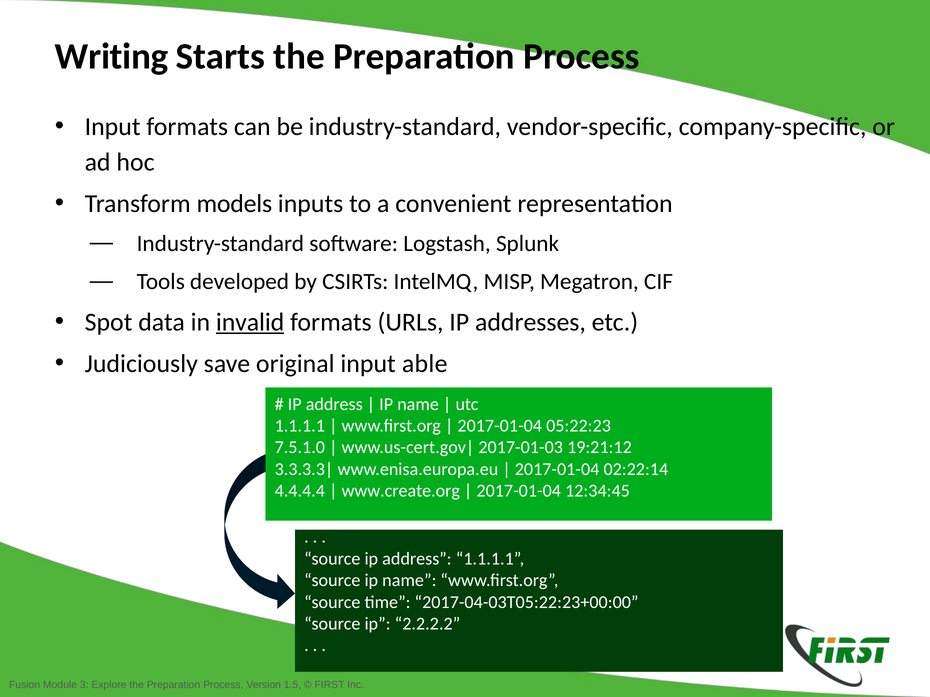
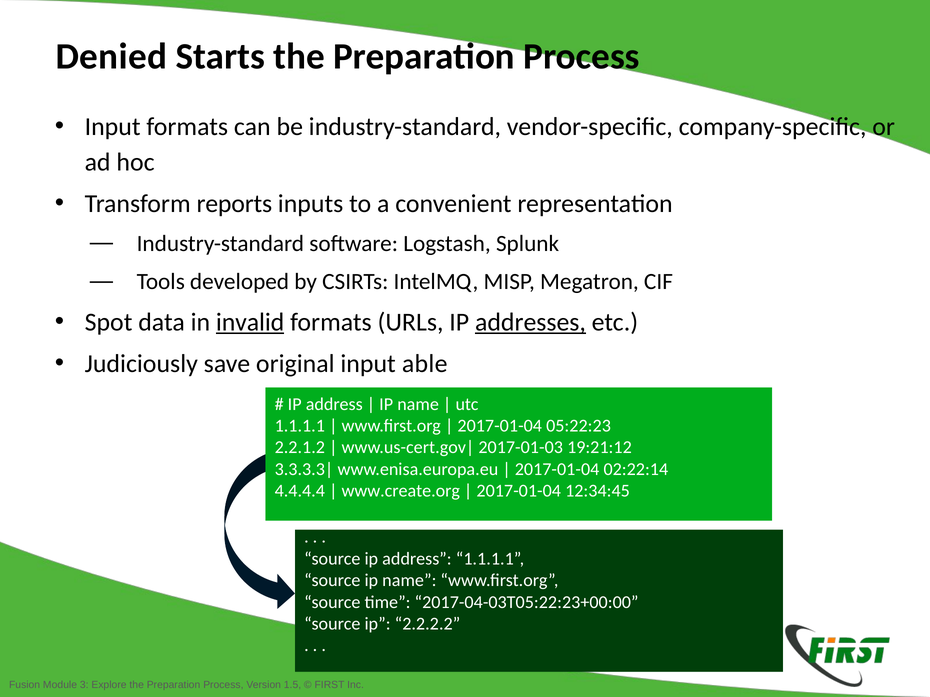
Writing: Writing -> Denied
models: models -> reports
addresses underline: none -> present
7.5.1.0: 7.5.1.0 -> 2.2.1.2
